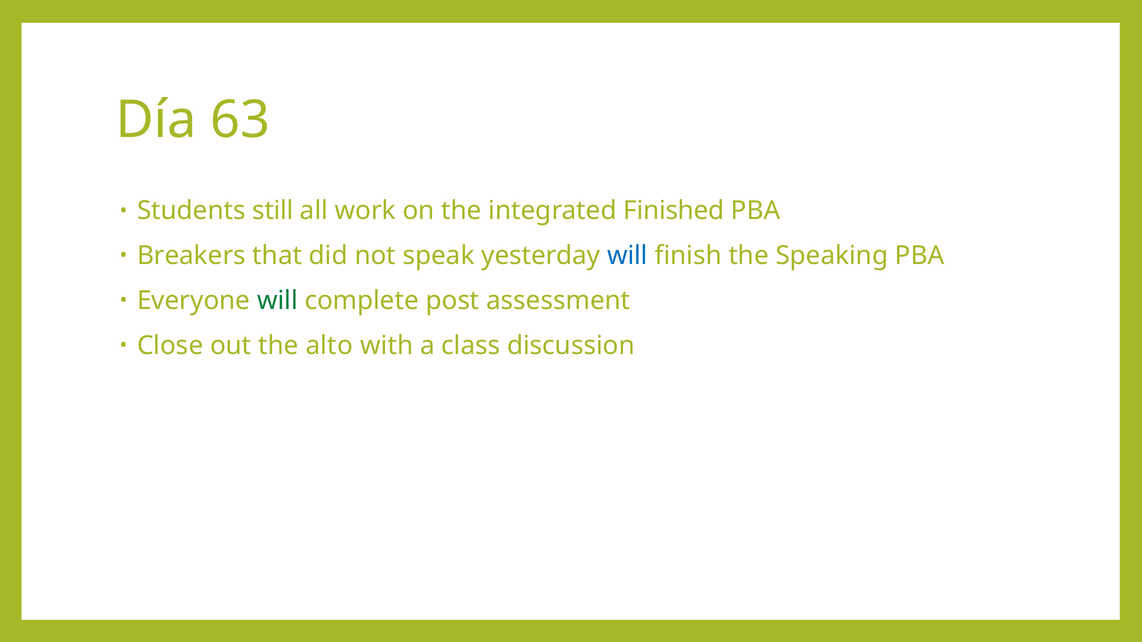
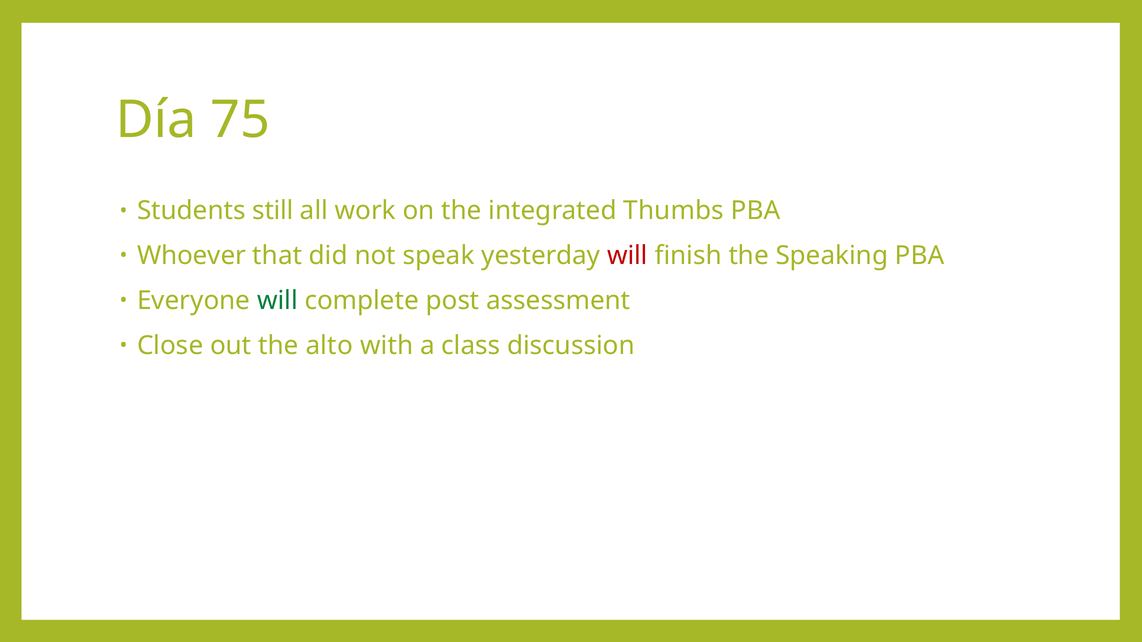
63: 63 -> 75
Finished: Finished -> Thumbs
Breakers: Breakers -> Whoever
will at (627, 256) colour: blue -> red
